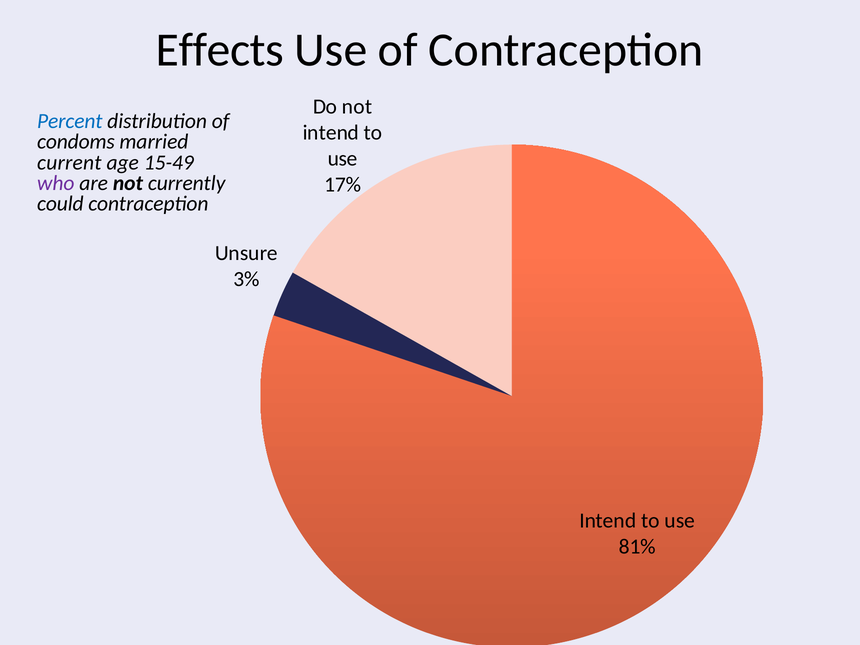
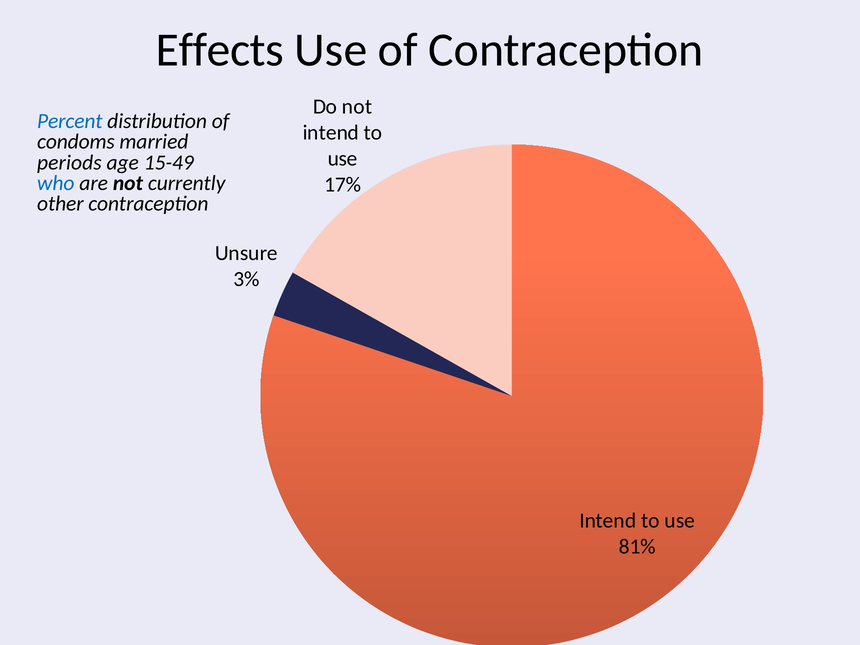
current: current -> periods
who colour: purple -> blue
could: could -> other
